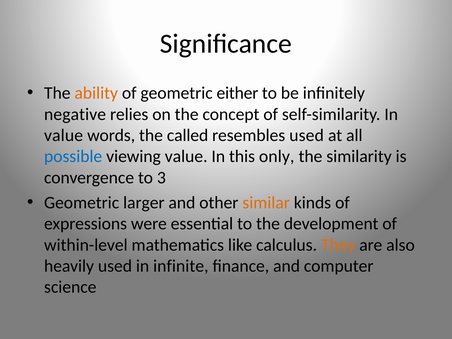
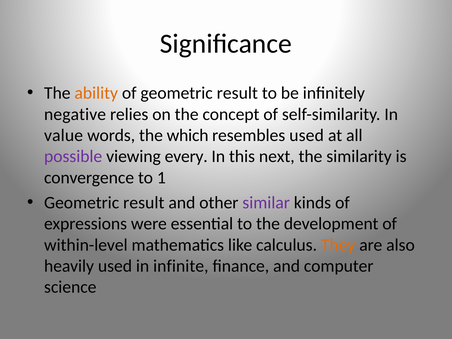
of geometric either: either -> result
called: called -> which
possible colour: blue -> purple
viewing value: value -> every
only: only -> next
3: 3 -> 1
larger at (144, 203): larger -> result
similar colour: orange -> purple
